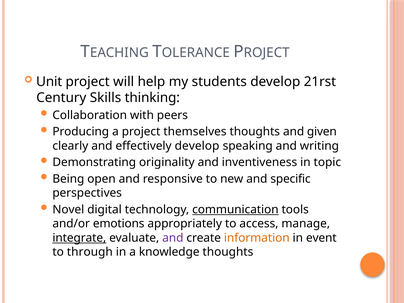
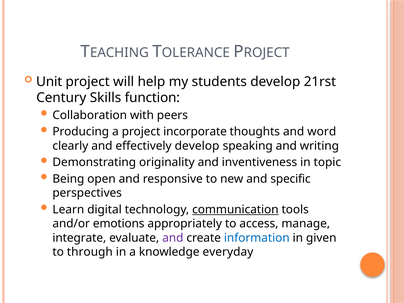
thinking: thinking -> function
themselves: themselves -> incorporate
given: given -> word
Novel: Novel -> Learn
integrate underline: present -> none
information colour: orange -> blue
event: event -> given
knowledge thoughts: thoughts -> everyday
